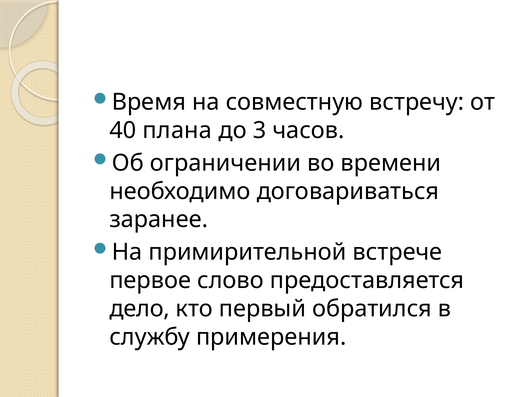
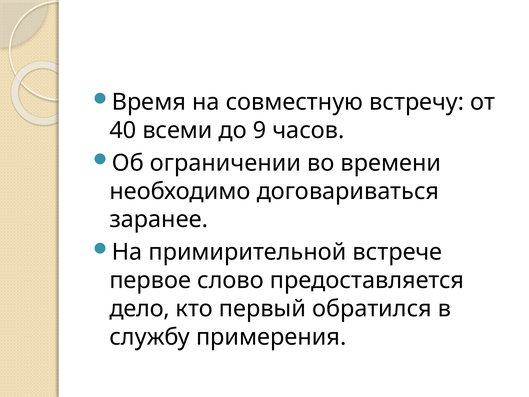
плана: плана -> всеми
3: 3 -> 9
